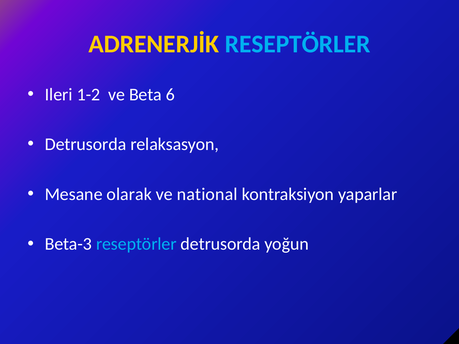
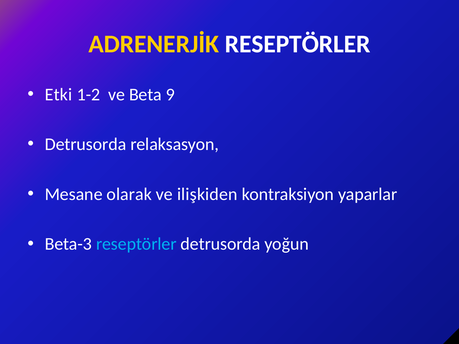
RESEPTÖRLER at (298, 44) colour: light blue -> white
Ileri: Ileri -> Etki
6: 6 -> 9
national: national -> ilişkiden
